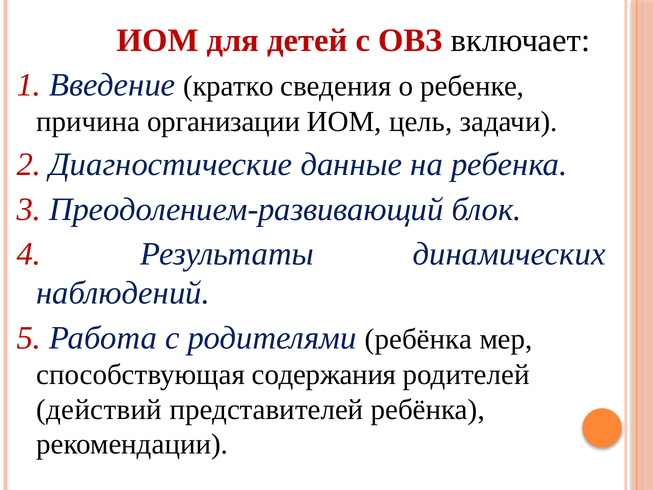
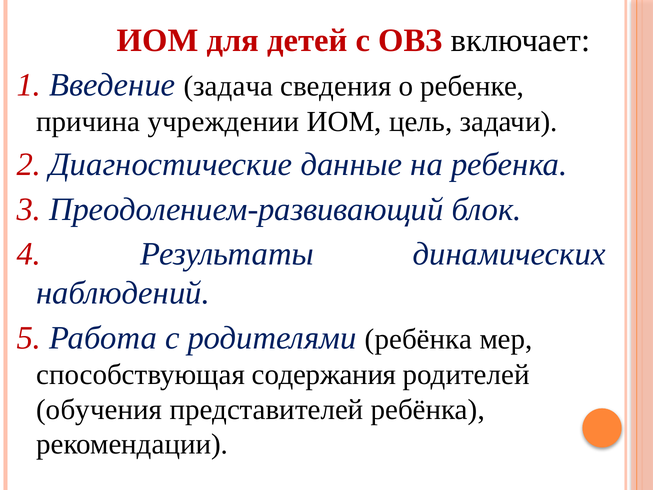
кратко: кратко -> задача
организации: организации -> учреждении
действий: действий -> обучения
